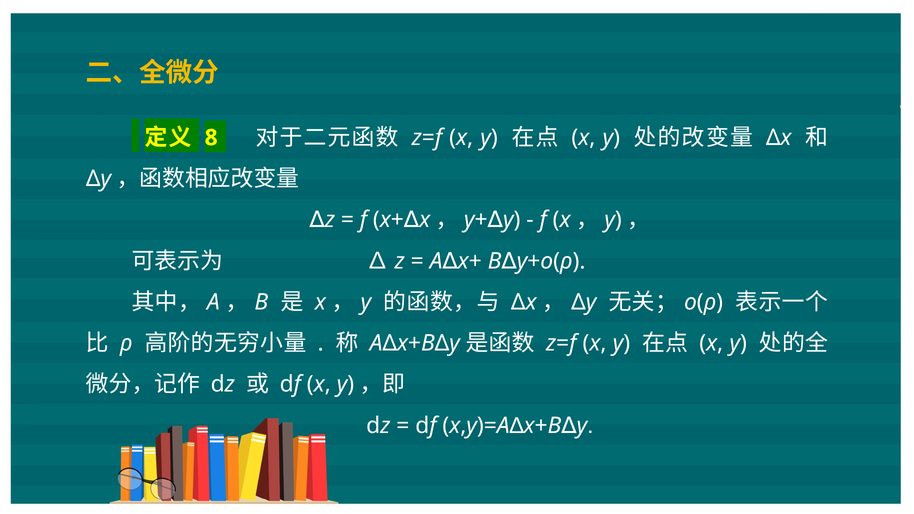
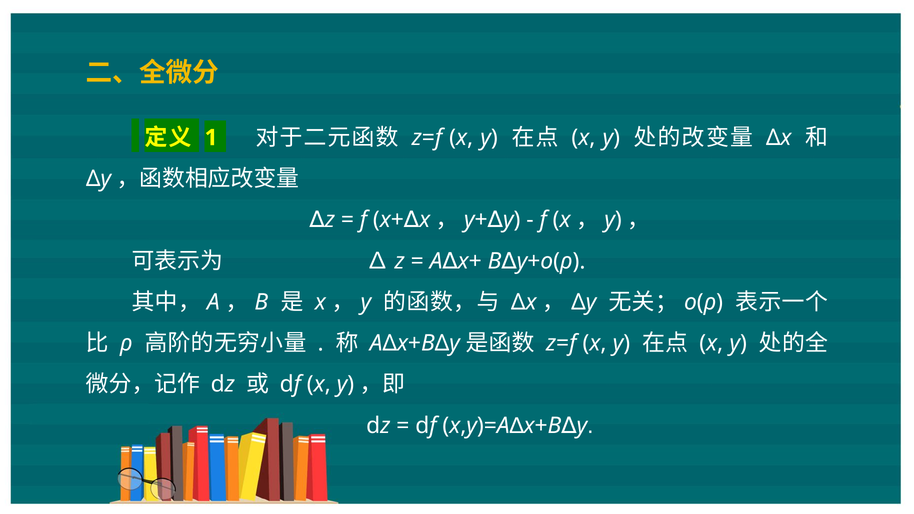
8: 8 -> 1
